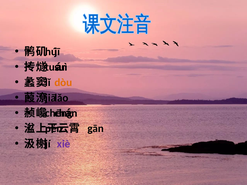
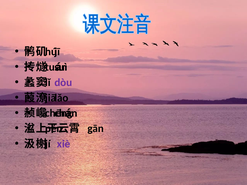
dòu colour: orange -> purple
